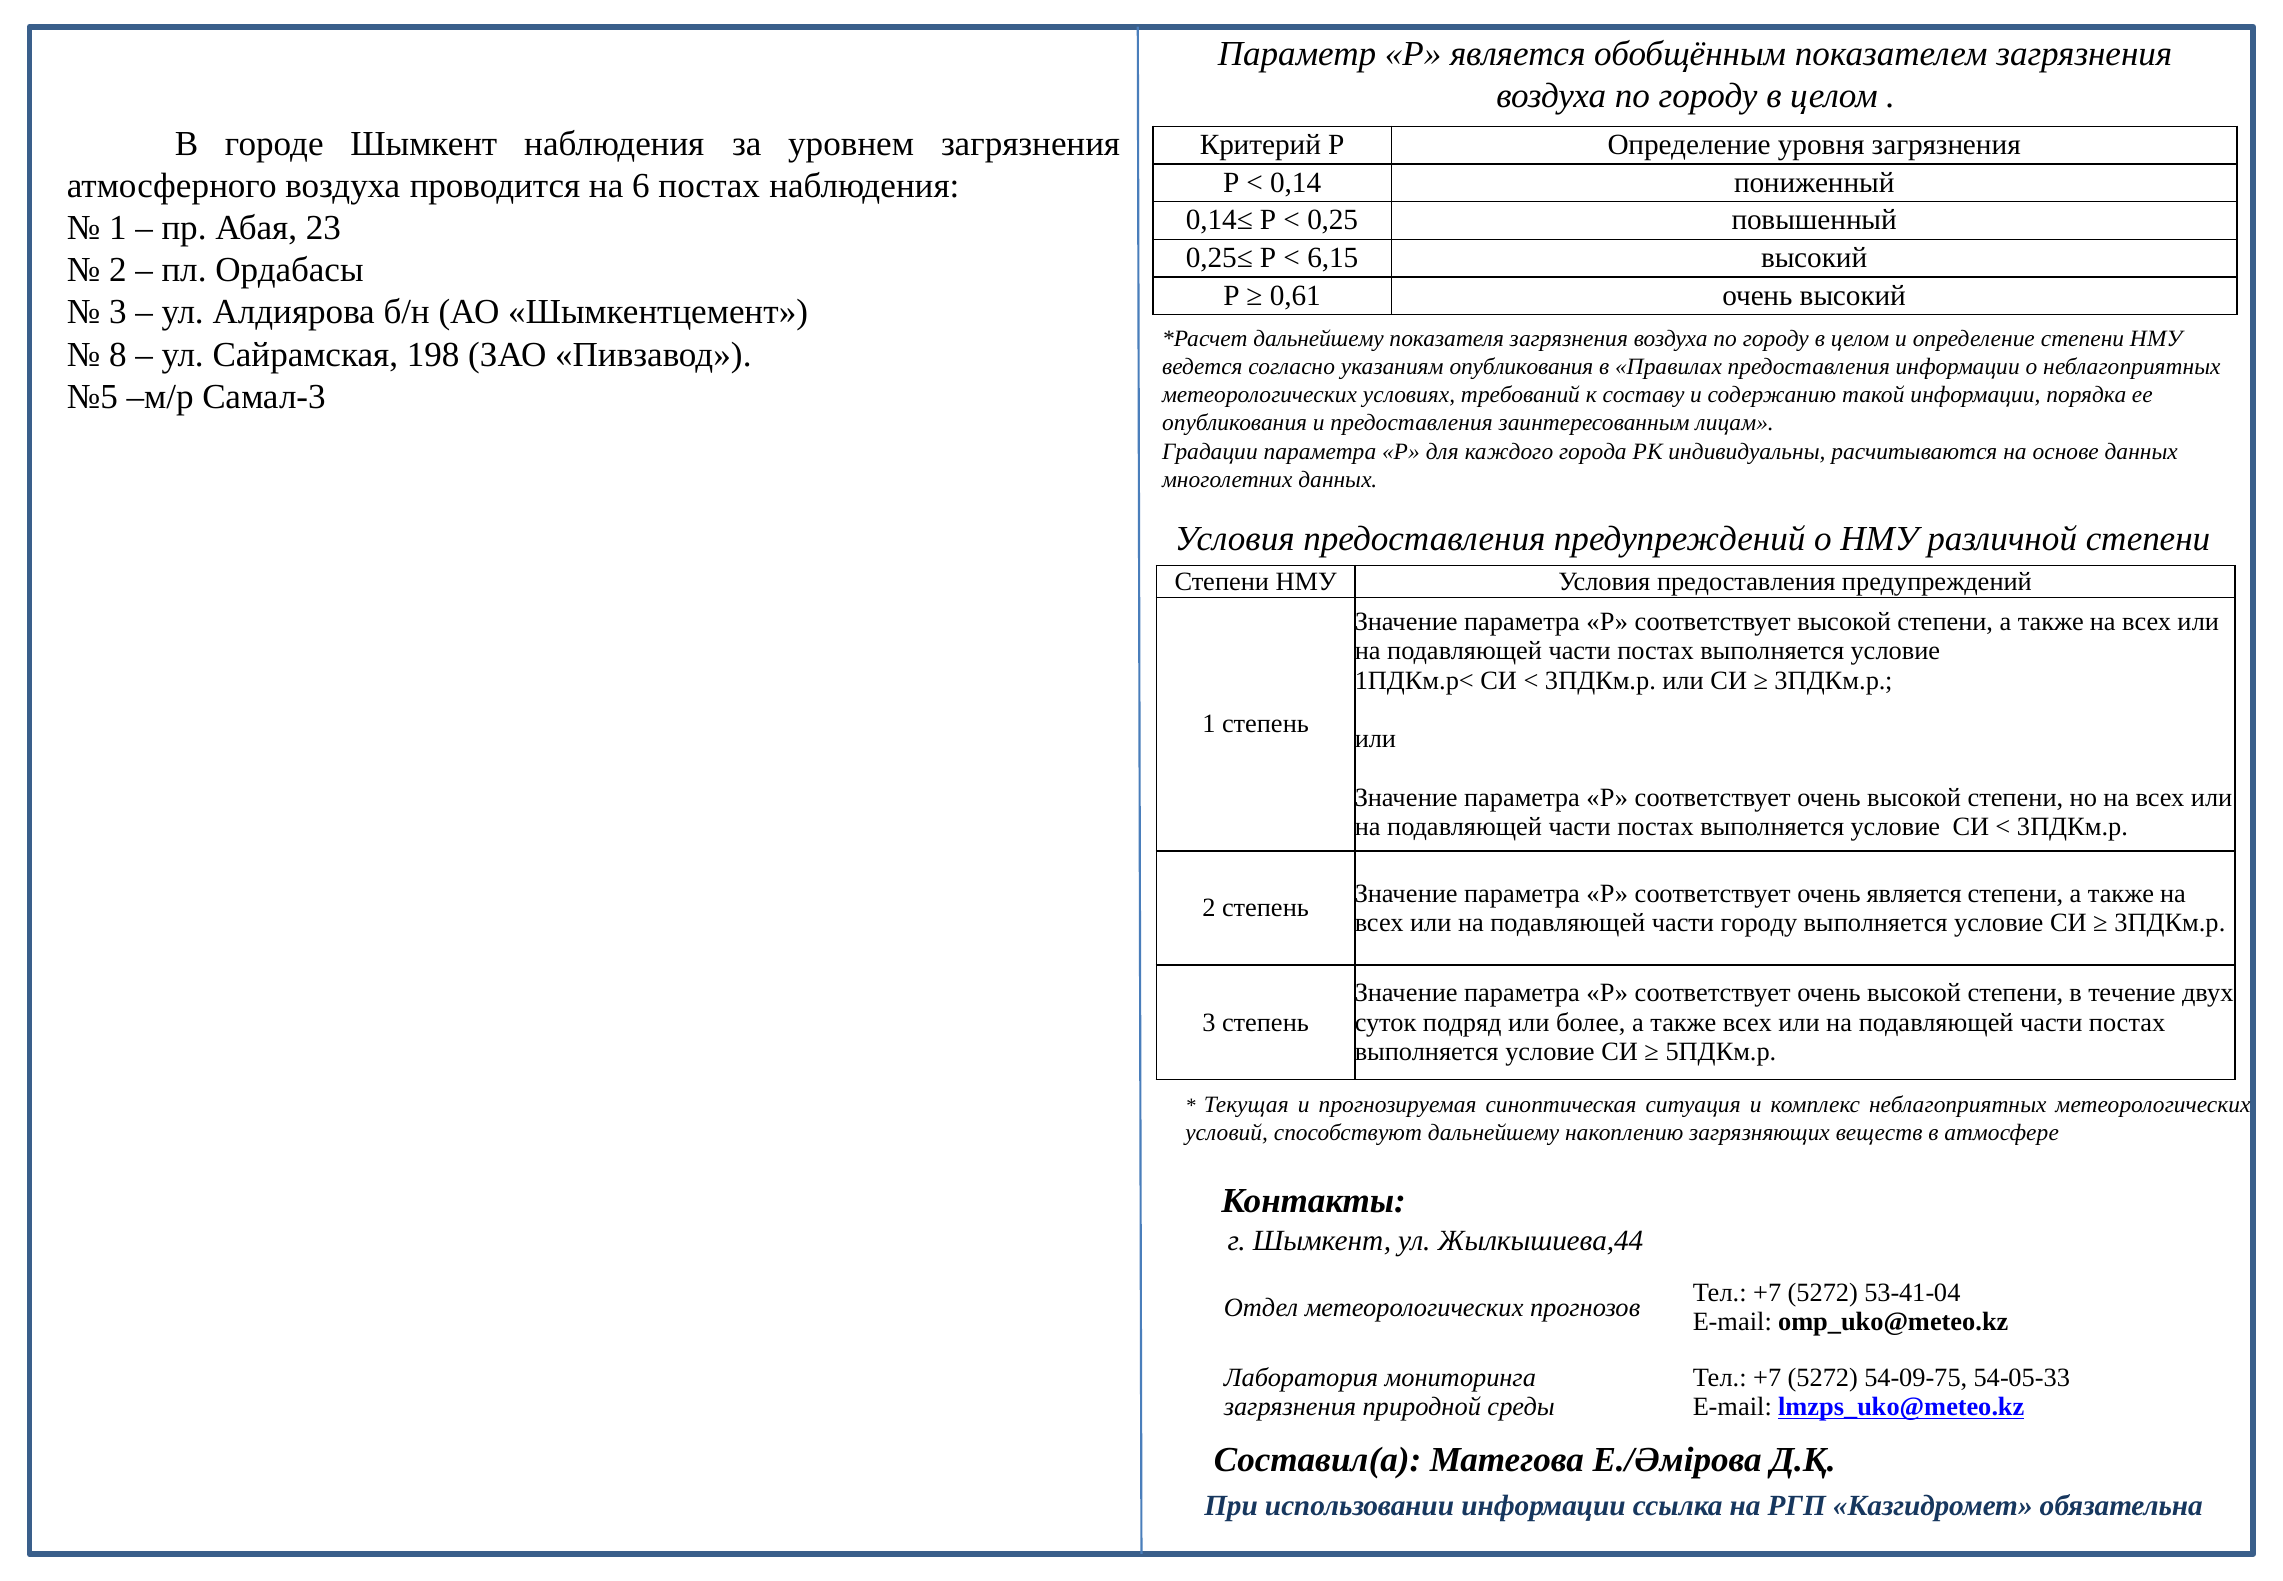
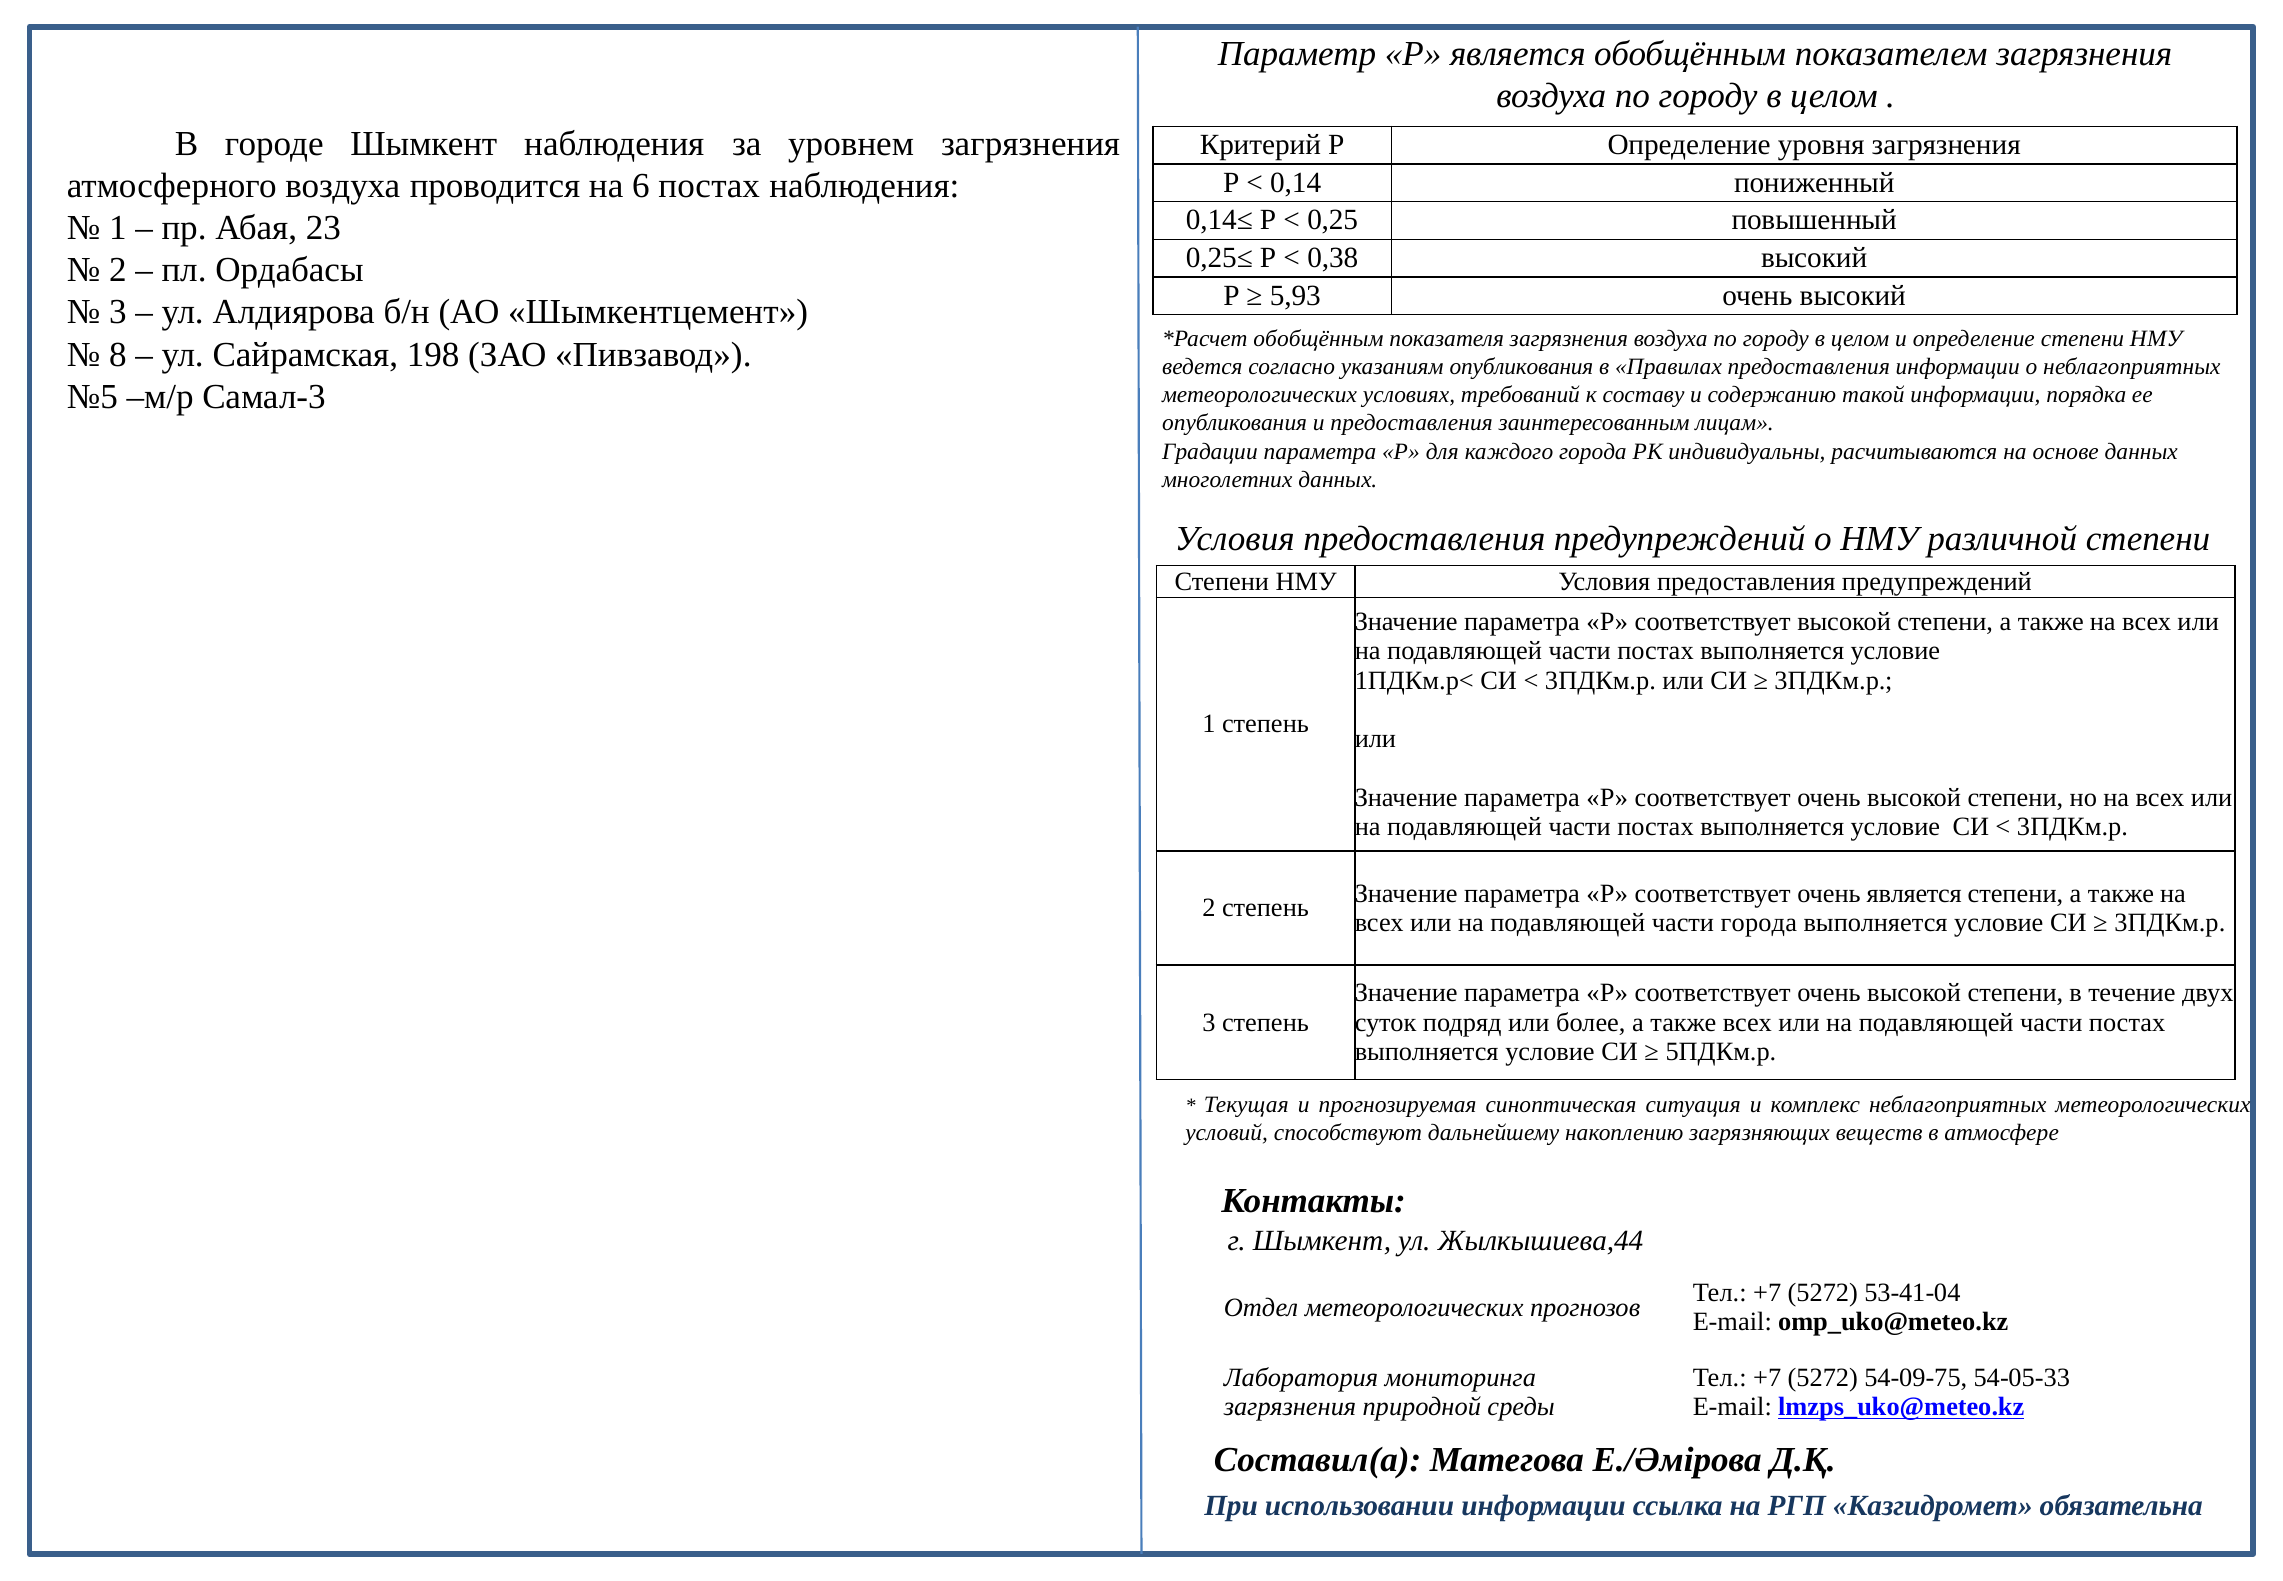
6,15: 6,15 -> 0,38
0,61: 0,61 -> 5,93
дальнейшему at (1319, 339): дальнейшему -> обобщённым
части городу: городу -> города
